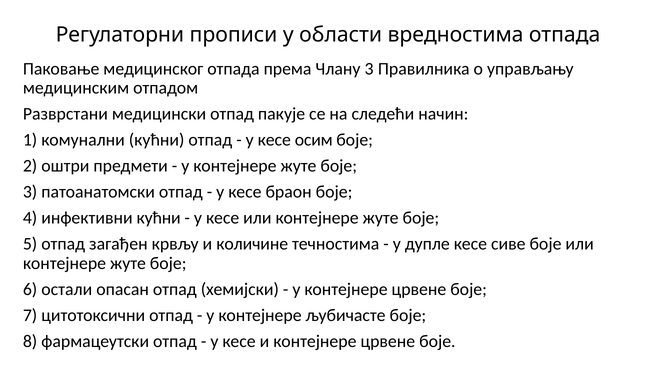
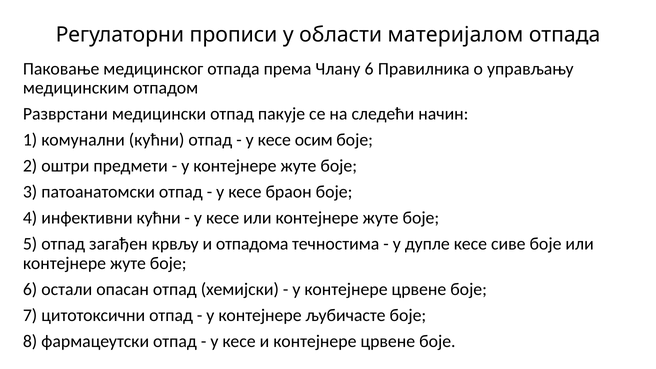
вредностима: вредностима -> материјалом
Члану 3: 3 -> 6
количине: количине -> отпадома
